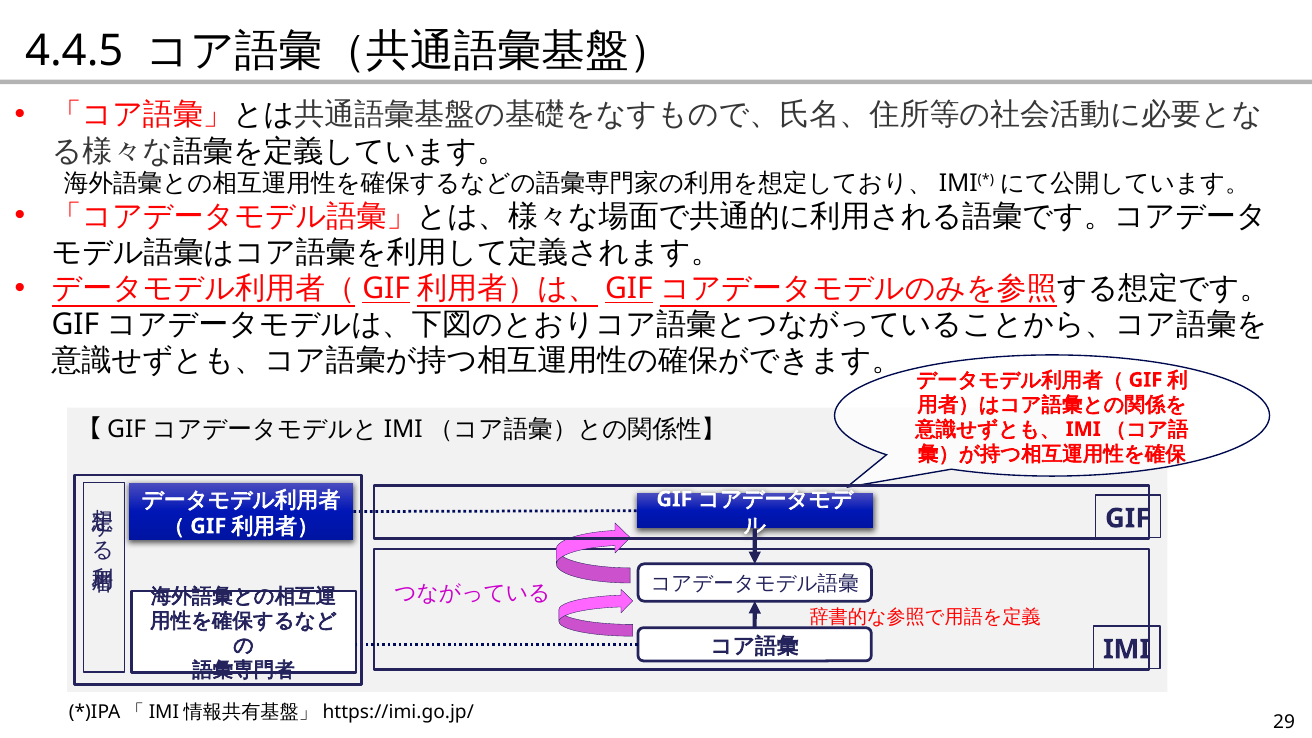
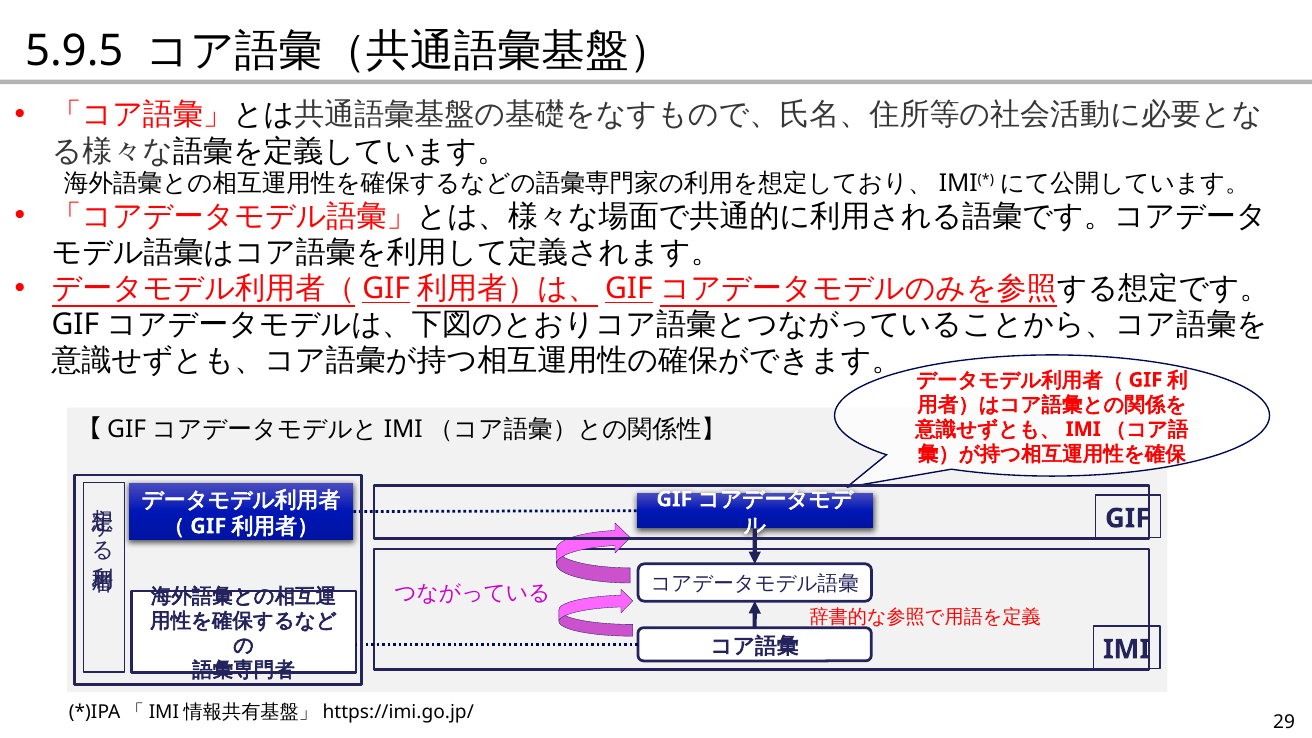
4.4.5: 4.4.5 -> 5.9.5
